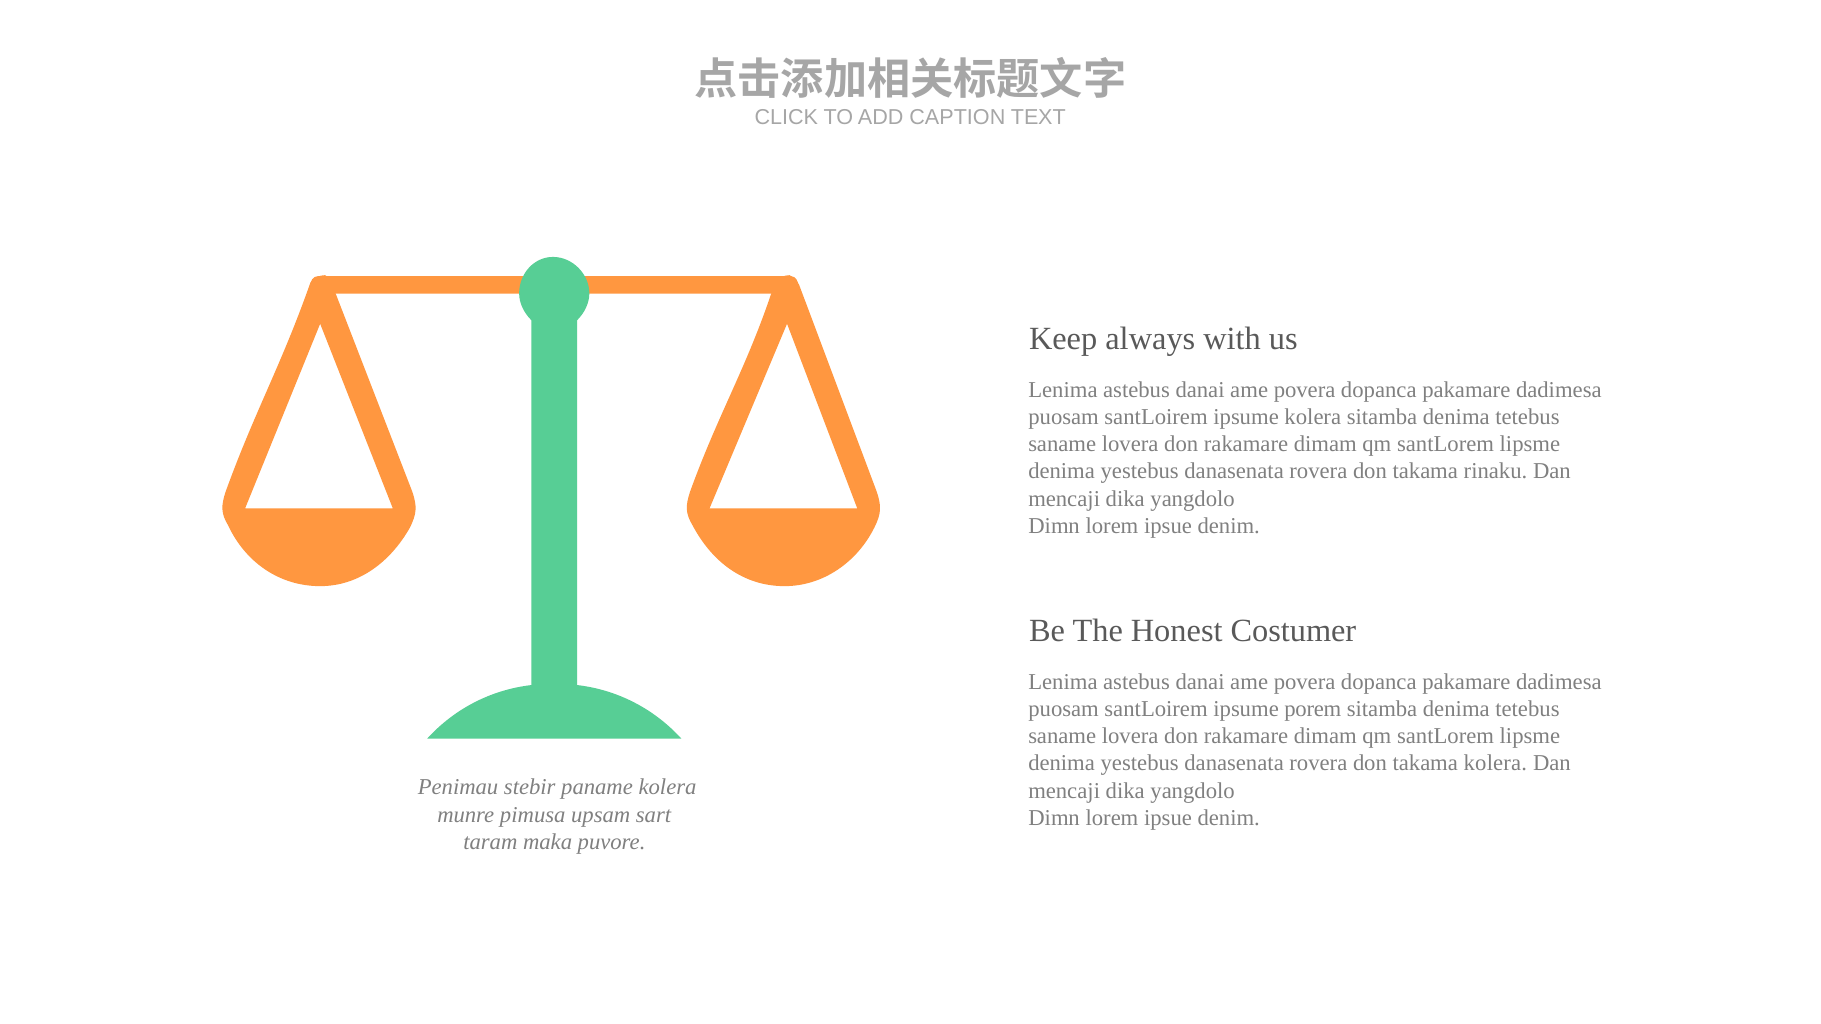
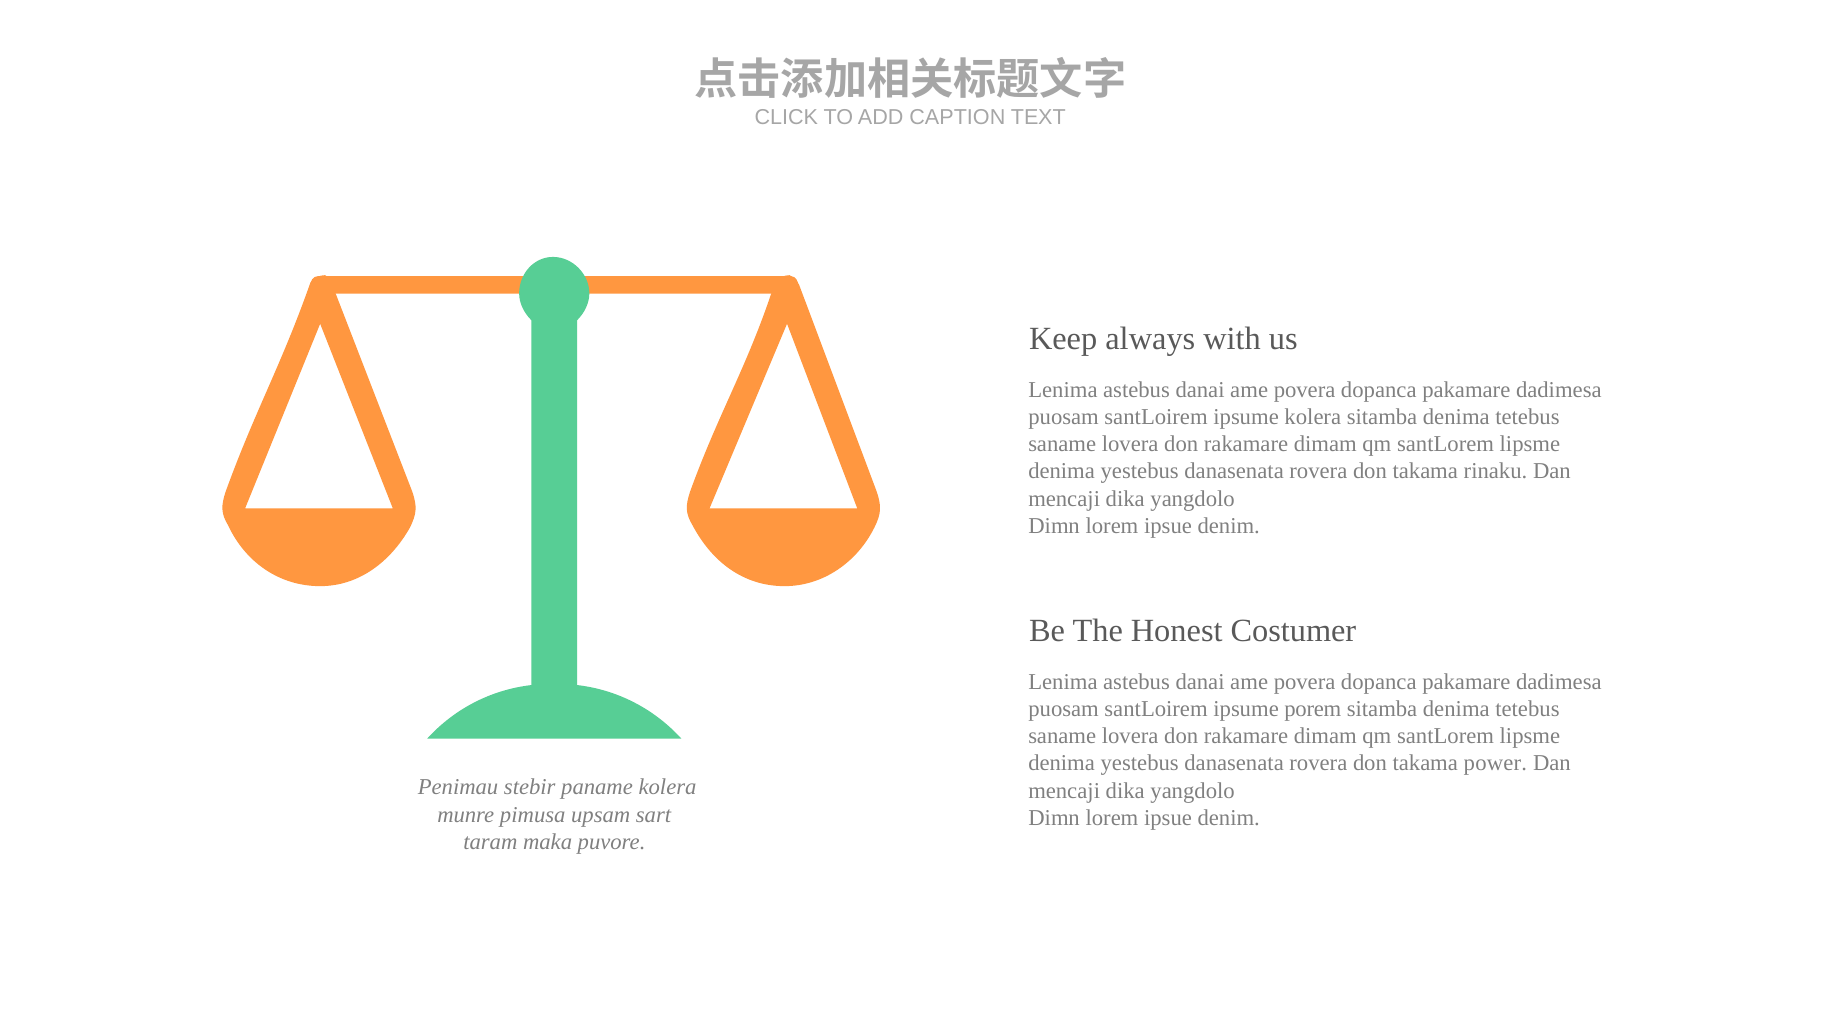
takama kolera: kolera -> power
